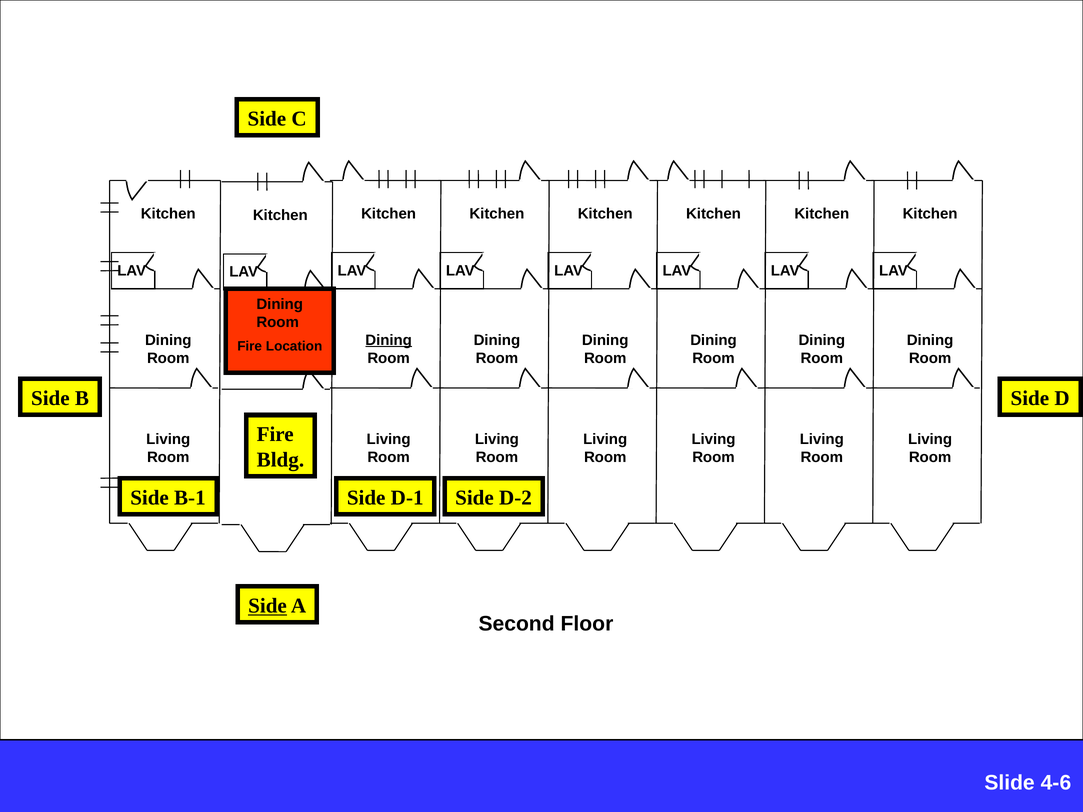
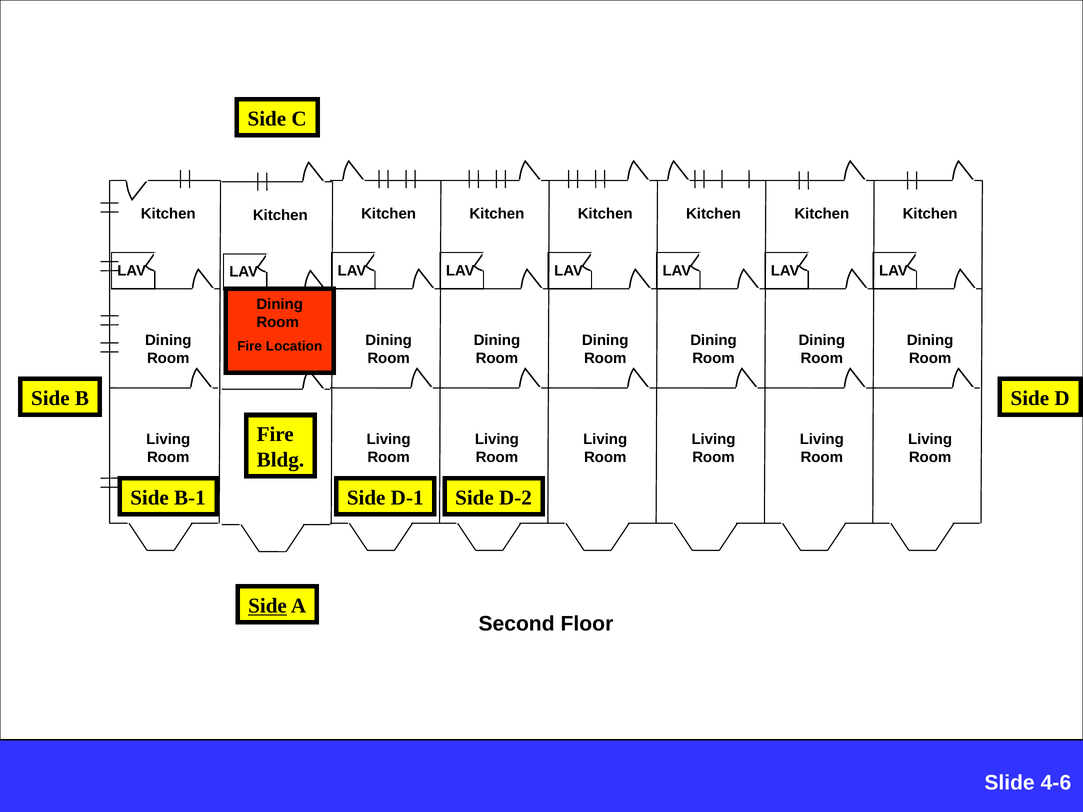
Dining at (389, 340) underline: present -> none
